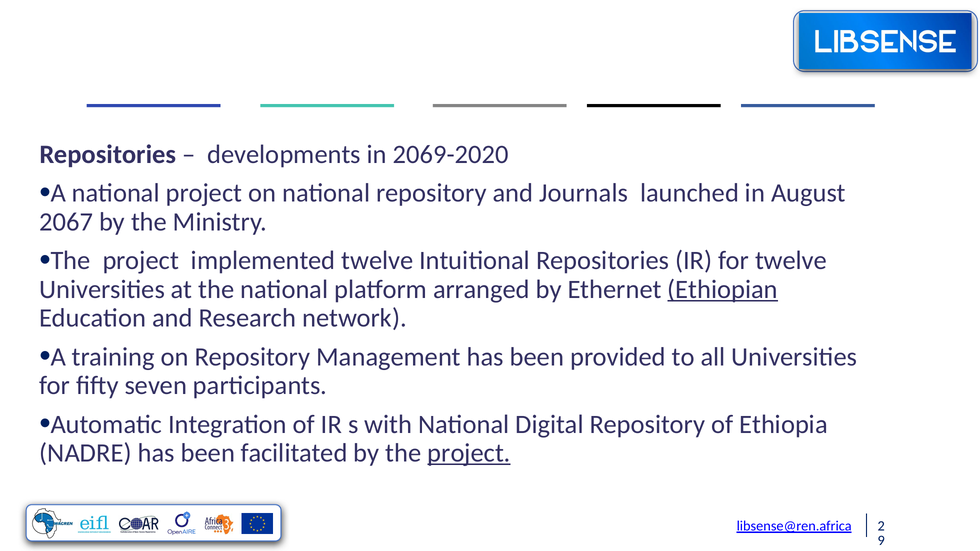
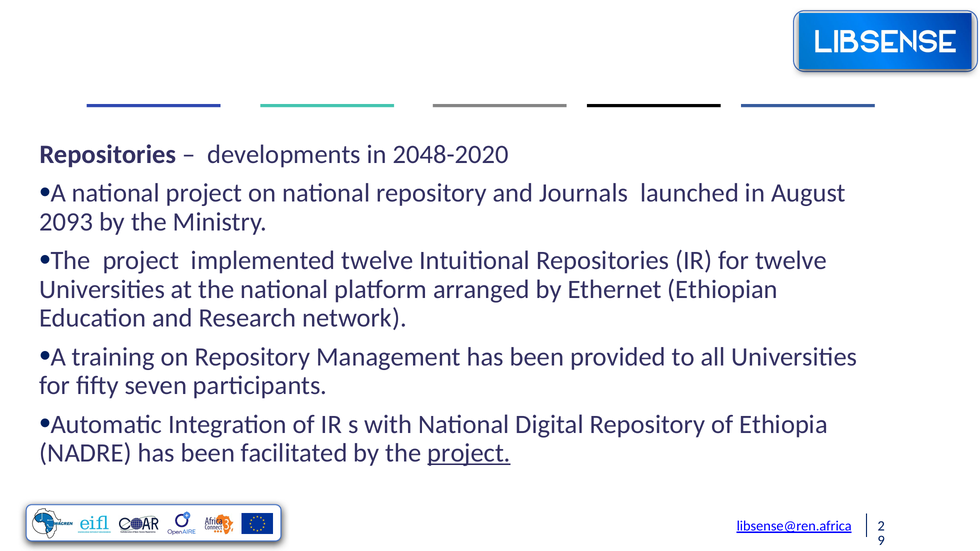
2069-2020: 2069-2020 -> 2048-2020
2067: 2067 -> 2093
Ethiopian underline: present -> none
